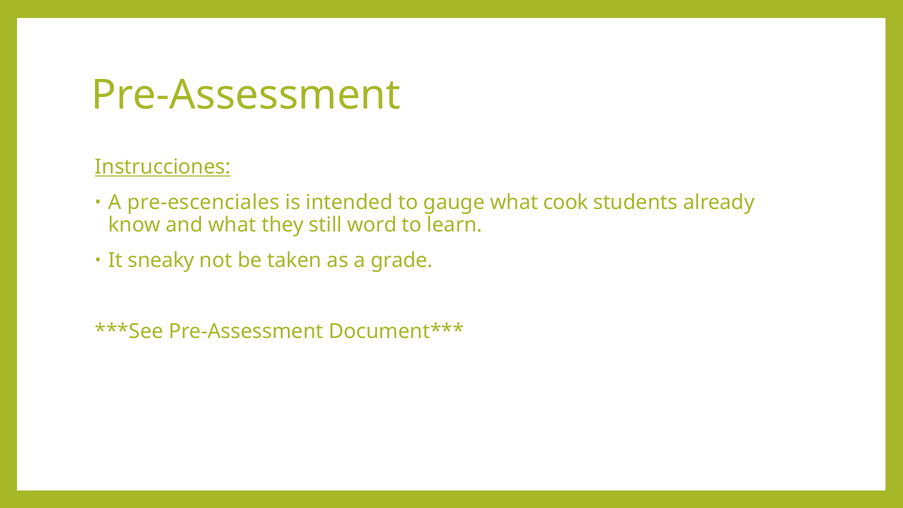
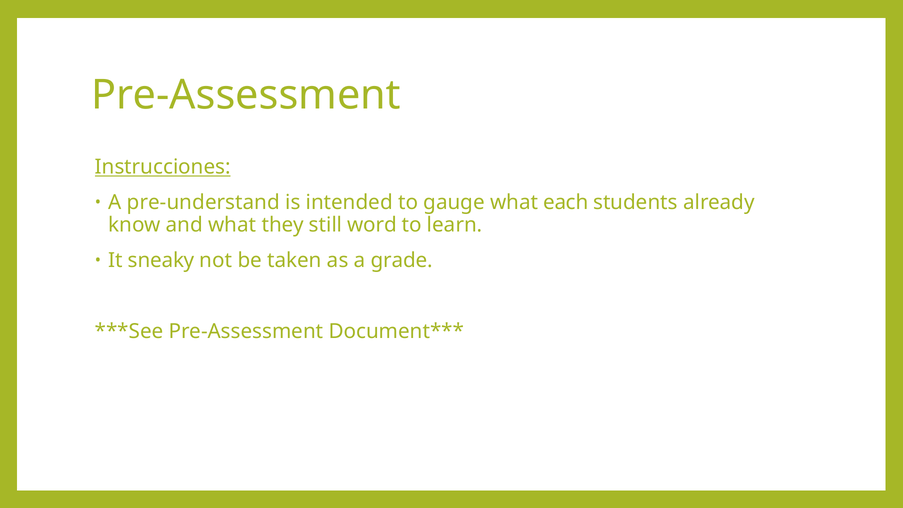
pre-escenciales: pre-escenciales -> pre-understand
cook: cook -> each
